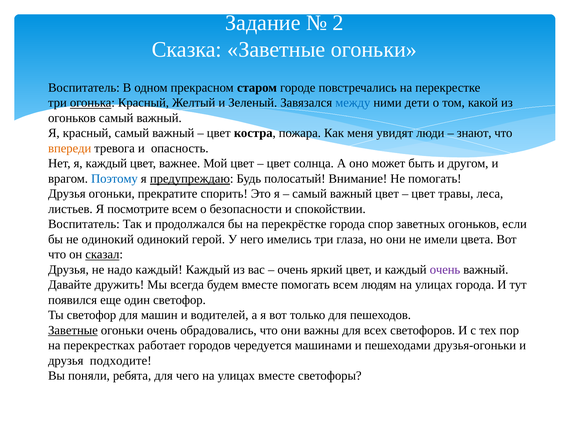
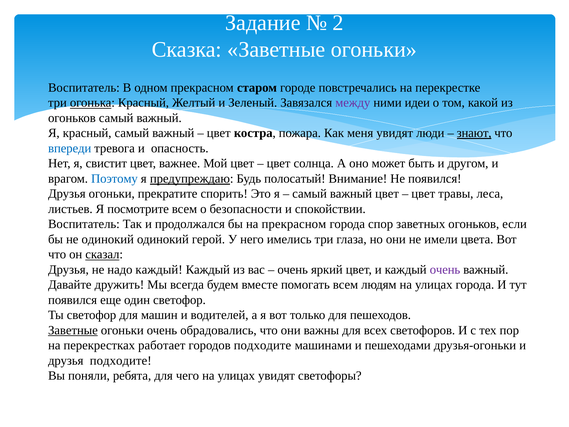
между colour: blue -> purple
дети: дети -> идеи
знают underline: none -> present
впереди colour: orange -> blue
я каждый: каждый -> свистит
Не помогать: помогать -> появился
на перекрёстке: перекрёстке -> прекрасном
городов чередуется: чередуется -> подходите
улицах вместе: вместе -> увидят
